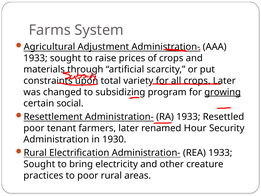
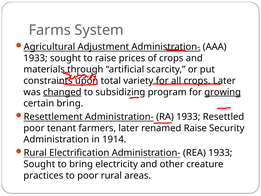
changed underline: none -> present
certain social: social -> bring
renamed Hour: Hour -> Raise
1930: 1930 -> 1914
